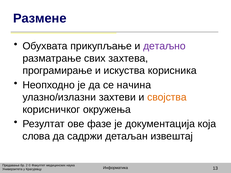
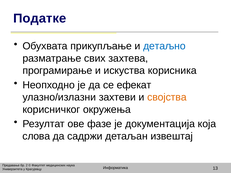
Размене: Размене -> Податке
детаљно colour: purple -> blue
начина: начина -> ефекат
